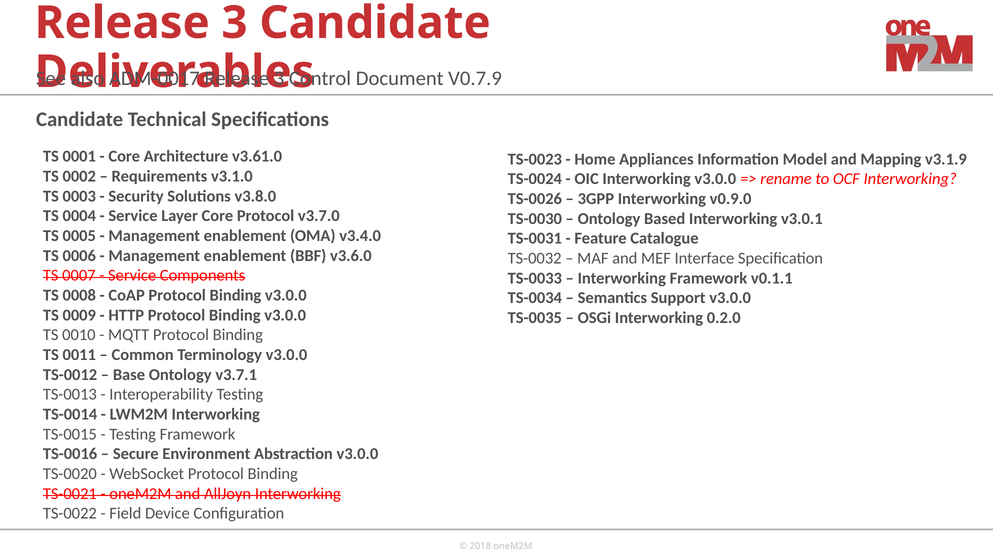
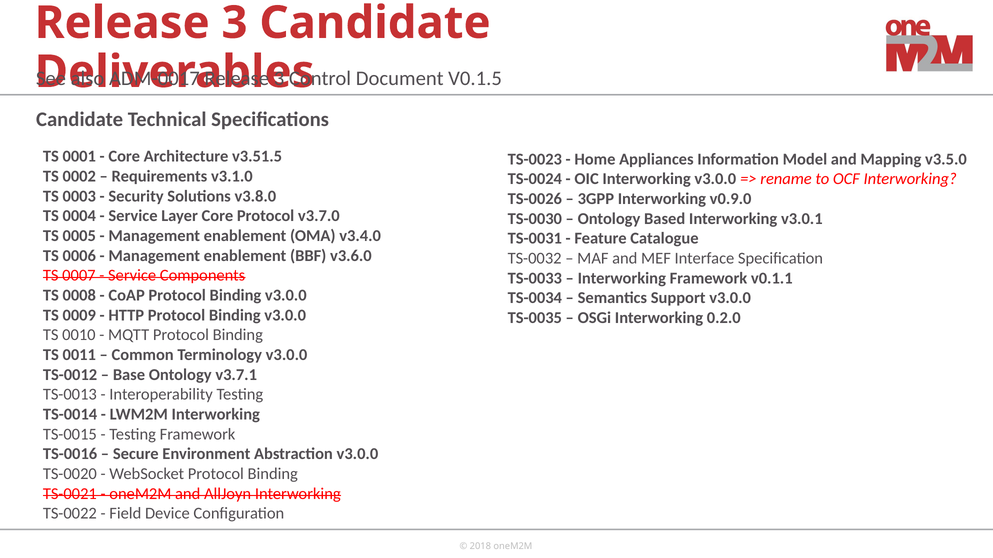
V0.7.9: V0.7.9 -> V0.1.5
v3.61.0: v3.61.0 -> v3.51.5
v3.1.9: v3.1.9 -> v3.5.0
